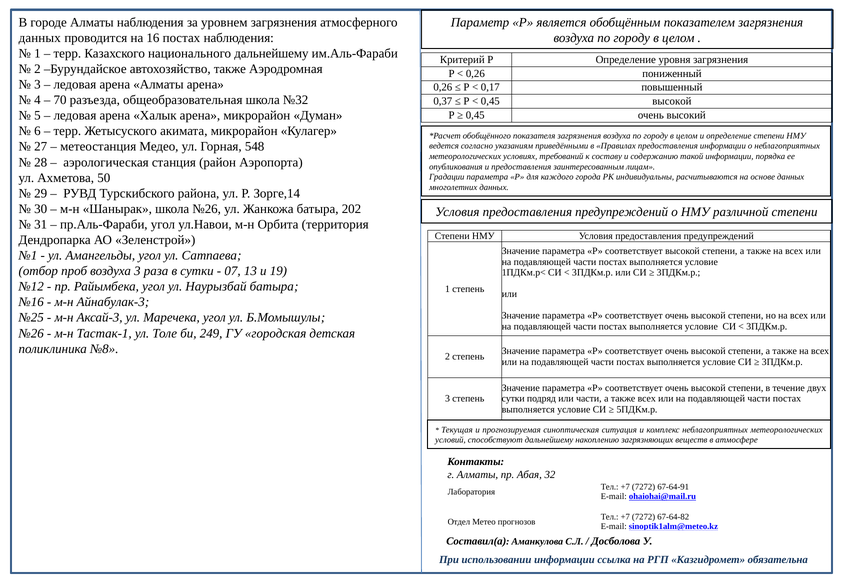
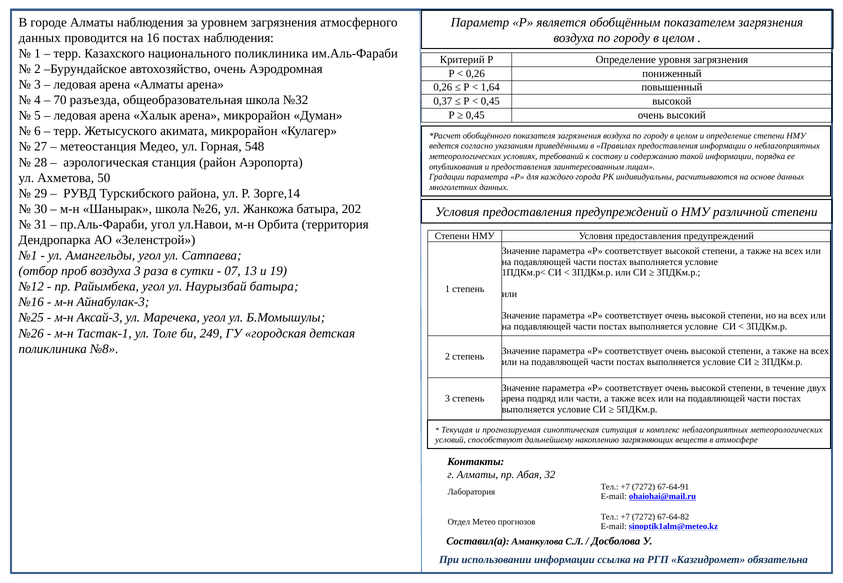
национального дальнейшему: дальнейшему -> поликлиника
автохозяйство также: также -> очень
0,17: 0,17 -> 1,64
сутки at (513, 399): сутки -> арена
